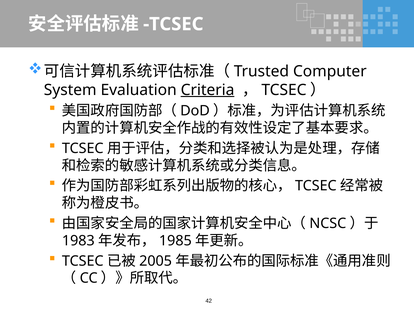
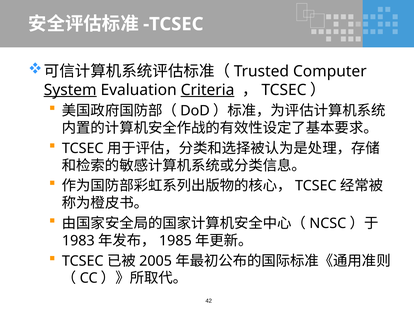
System underline: none -> present
